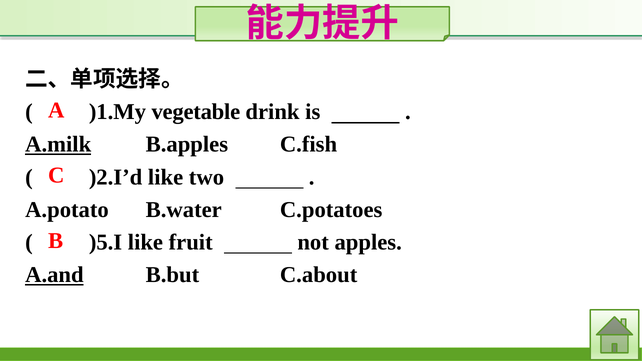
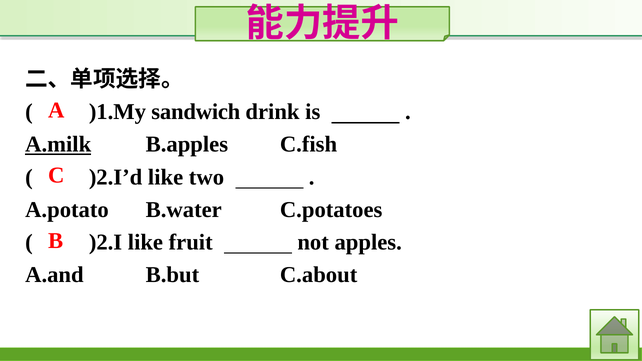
vegetable: vegetable -> sandwich
)5.I: )5.I -> )2.I
A.and underline: present -> none
